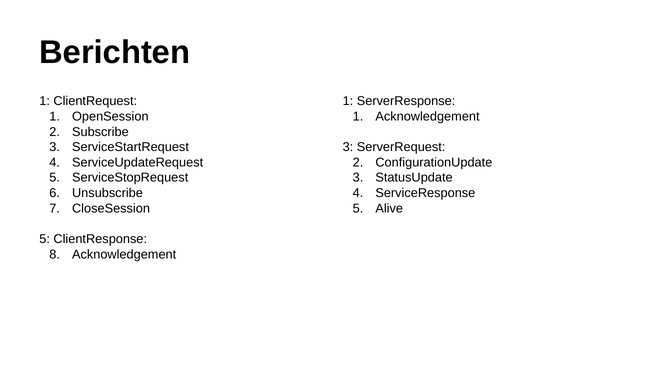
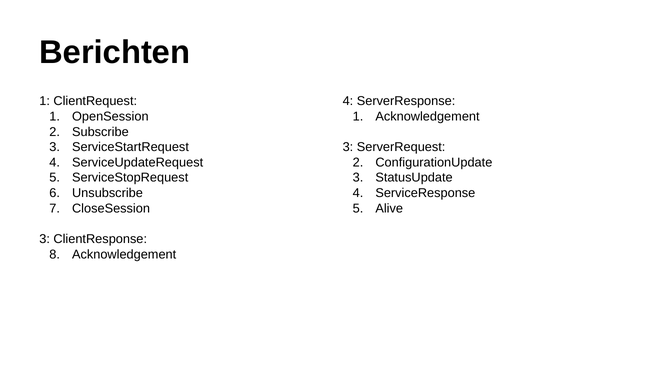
1 at (348, 101): 1 -> 4
5 at (45, 239): 5 -> 3
